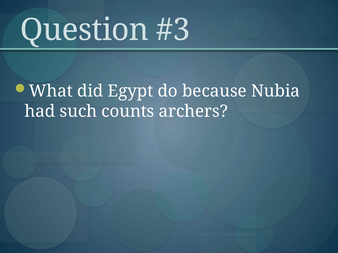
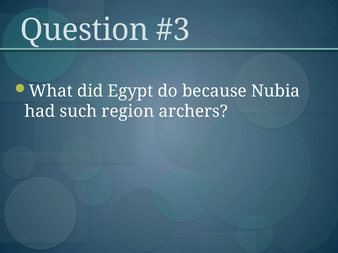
counts: counts -> region
